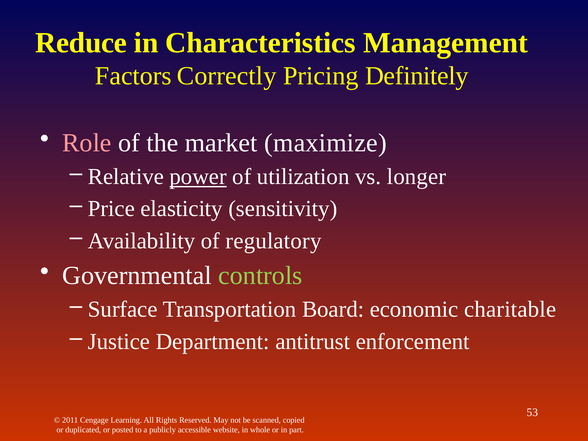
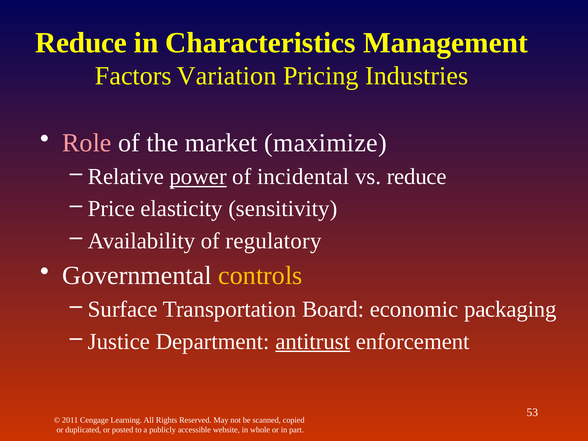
Correctly: Correctly -> Variation
Definitely: Definitely -> Industries
utilization: utilization -> incidental
vs longer: longer -> reduce
controls colour: light green -> yellow
charitable: charitable -> packaging
antitrust underline: none -> present
